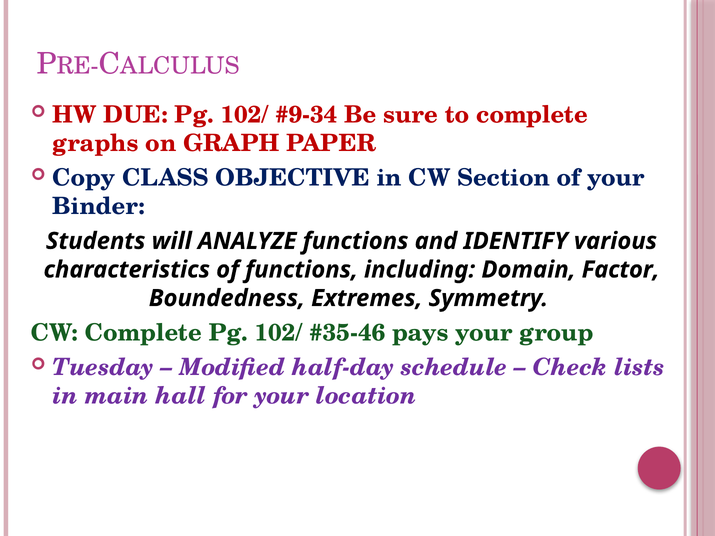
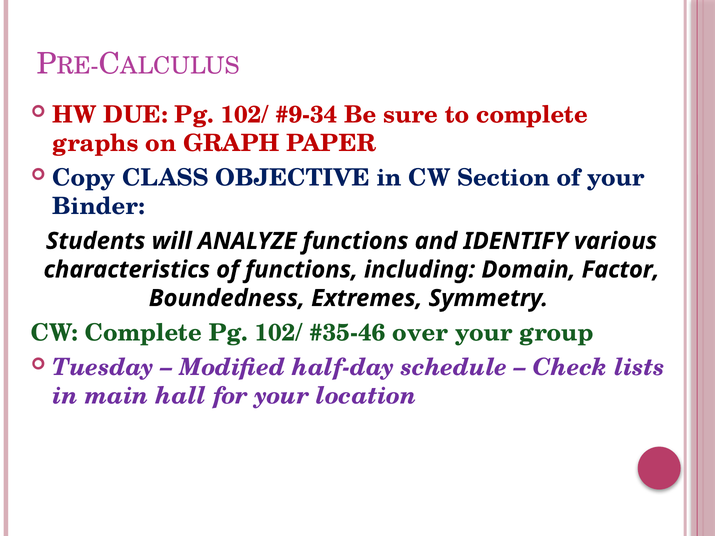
pays: pays -> over
